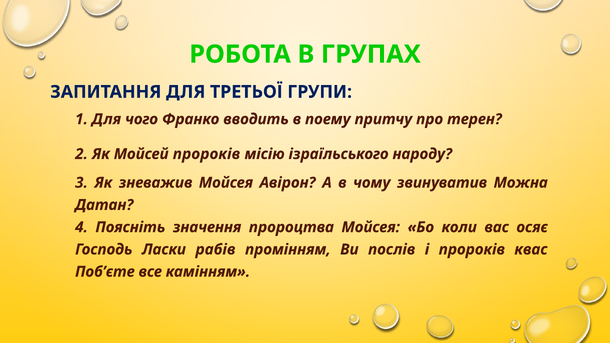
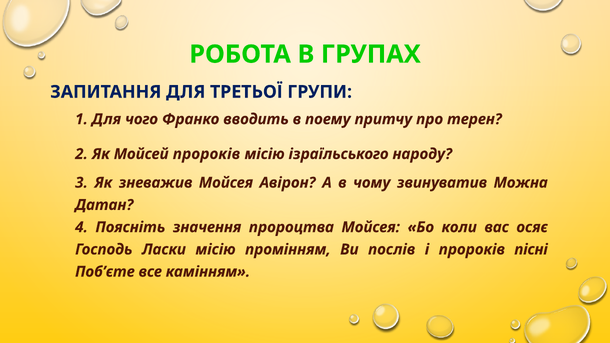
Ласки рабів: рабів -> місію
квас: квас -> пісні
